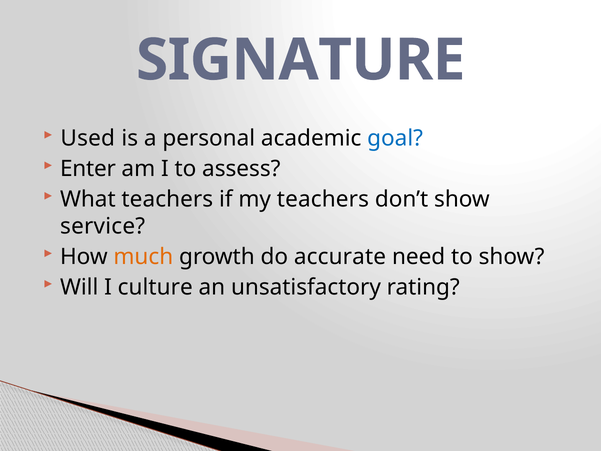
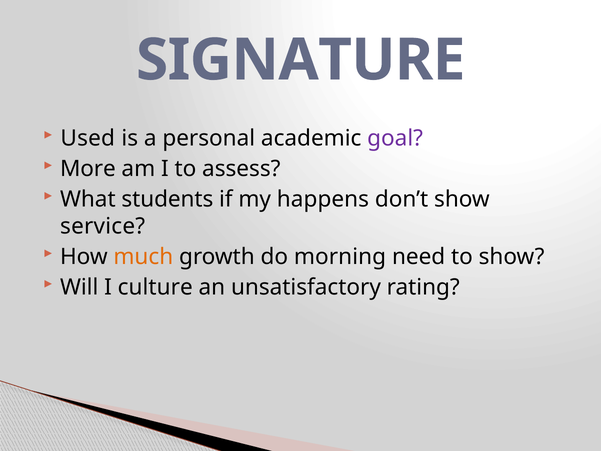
goal colour: blue -> purple
Enter: Enter -> More
What teachers: teachers -> students
my teachers: teachers -> happens
accurate: accurate -> morning
